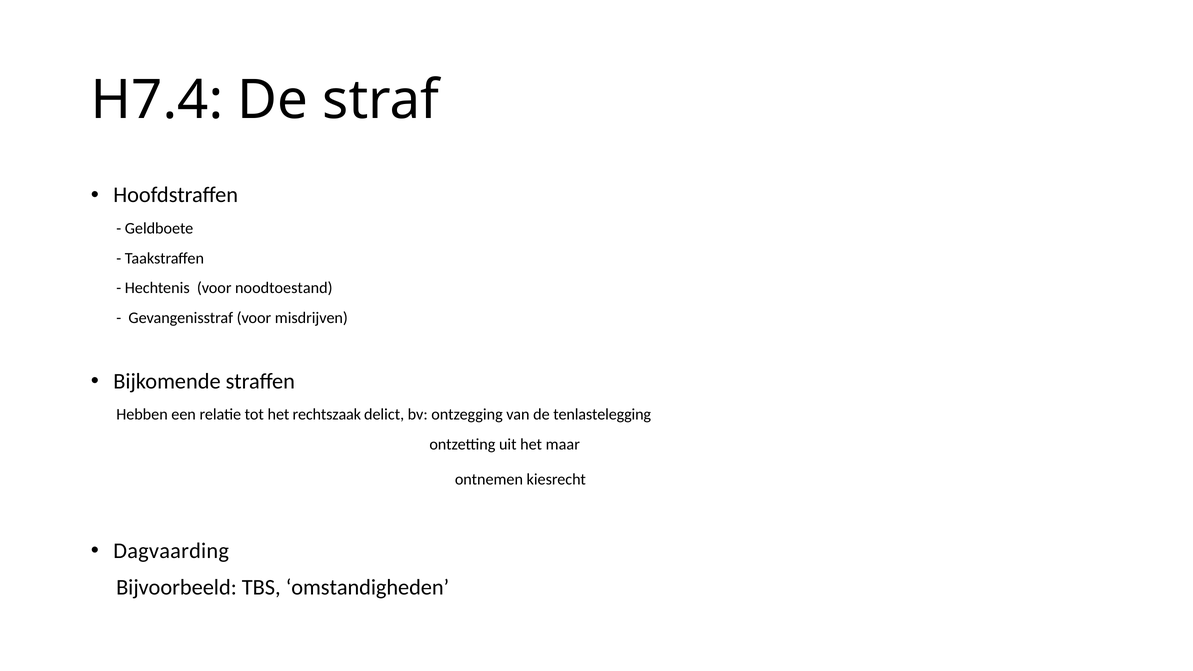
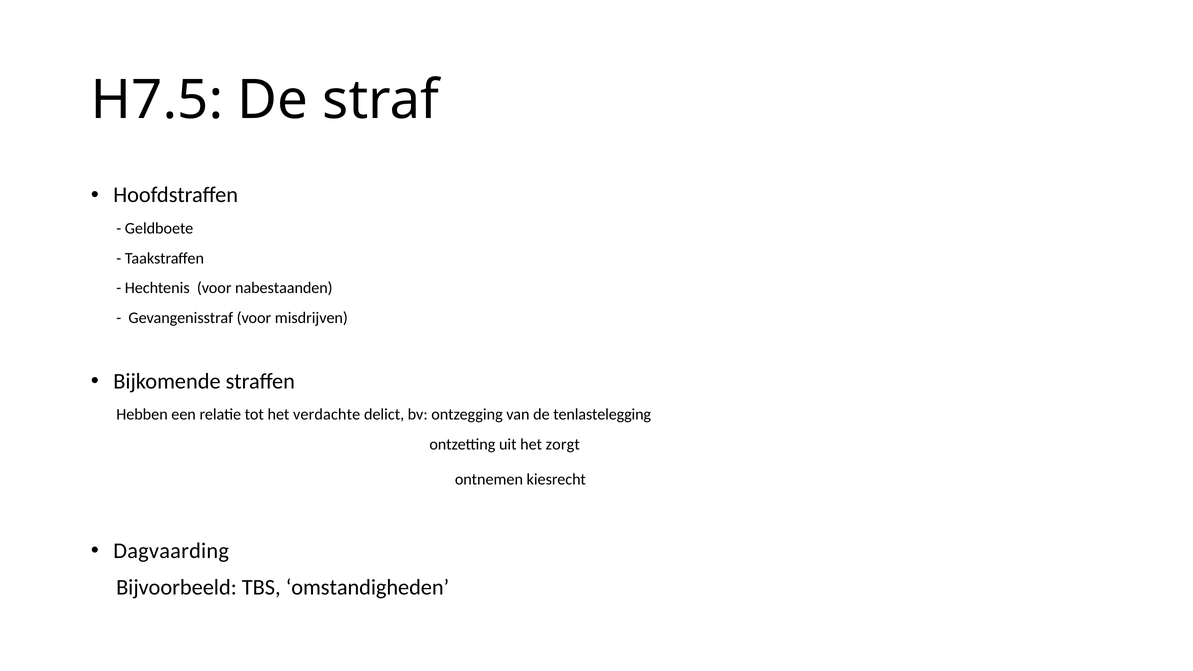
H7.4: H7.4 -> H7.5
noodtoestand: noodtoestand -> nabestaanden
rechtszaak: rechtszaak -> verdachte
maar: maar -> zorgt
